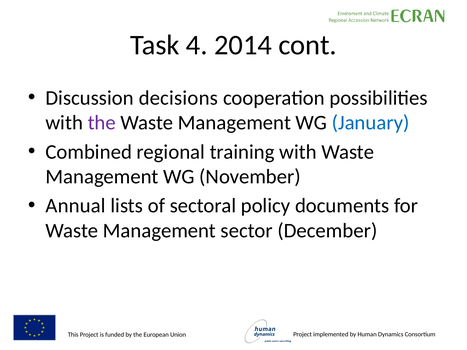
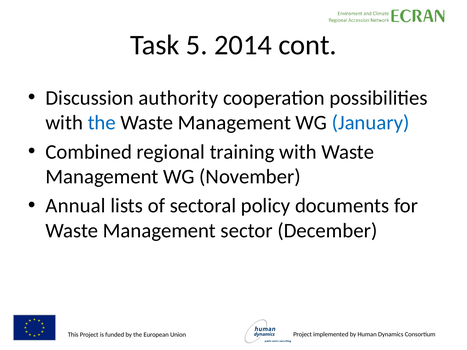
4: 4 -> 5
decisions: decisions -> authority
the at (102, 123) colour: purple -> blue
